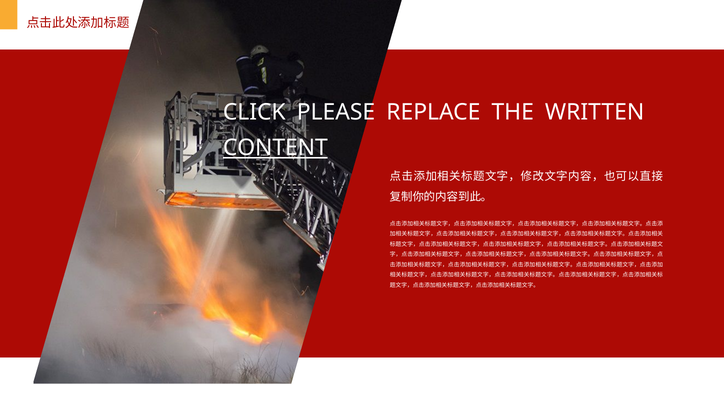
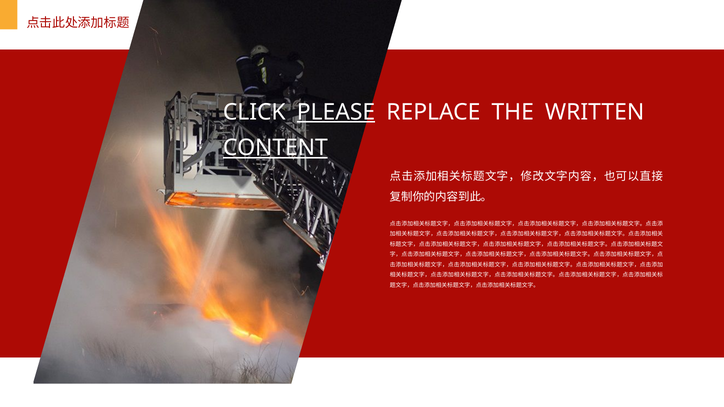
PLEASE underline: none -> present
